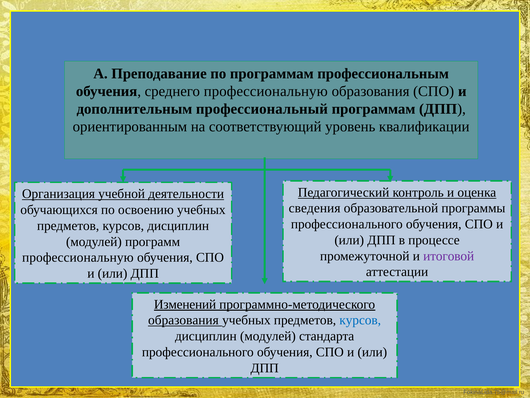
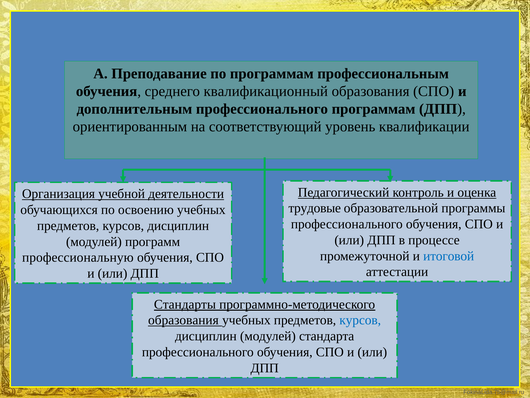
среднего профессиональную: профессиональную -> квалификационный
дополнительным профессиональный: профессиональный -> профессионального
сведения: сведения -> трудовые
итоговой colour: purple -> blue
Изменений: Изменений -> Стандарты
